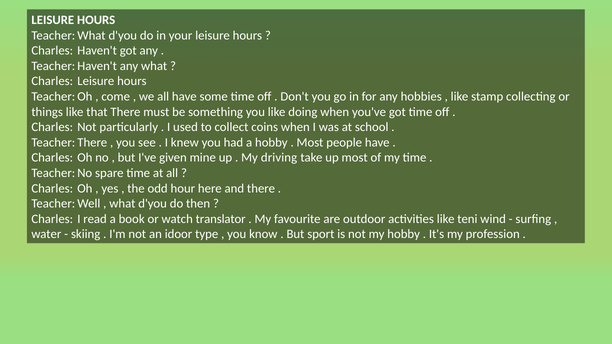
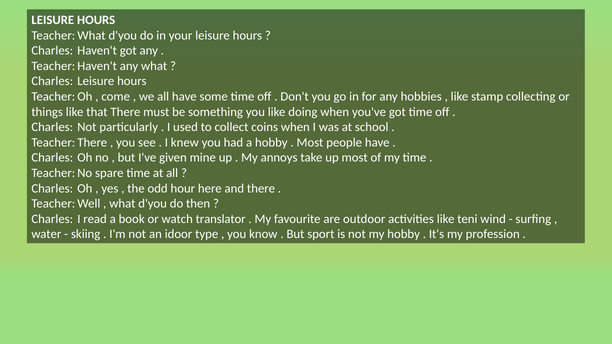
driving: driving -> annoys
